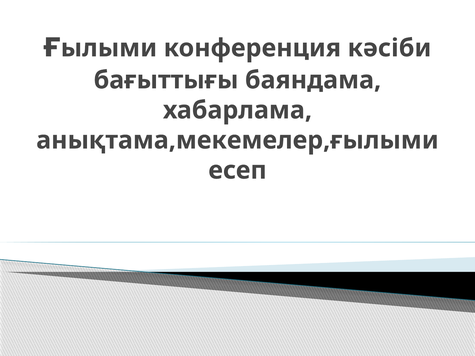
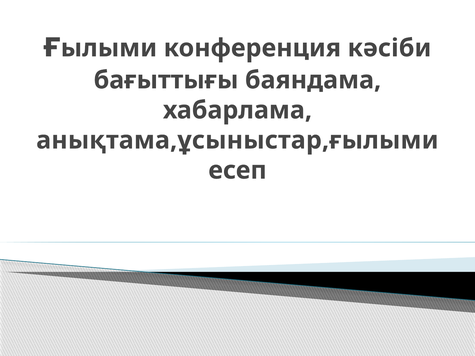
анықтама,мекемелер,ғылыми: анықтама,мекемелер,ғылыми -> анықтама,ұсыныстар,ғылыми
